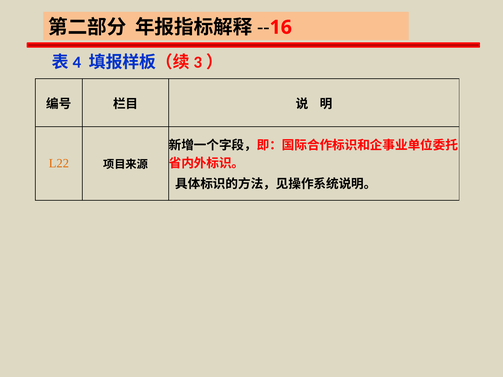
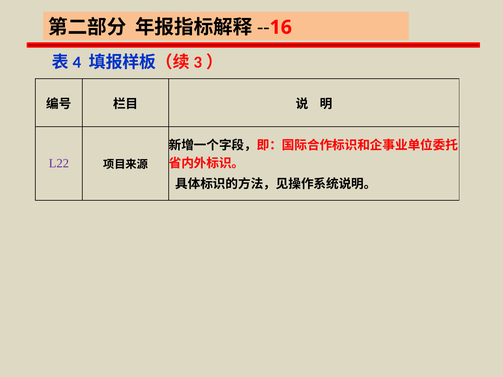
L22 colour: orange -> purple
